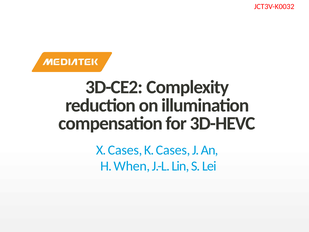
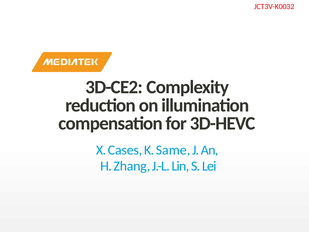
K Cases: Cases -> Same
When: When -> Zhang
